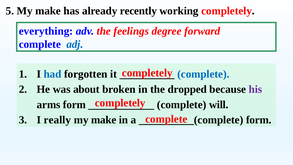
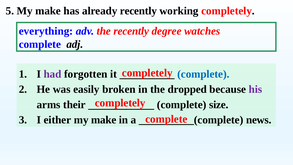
the feelings: feelings -> recently
forward: forward -> watches
adj colour: blue -> black
had colour: blue -> purple
about: about -> easily
arms form: form -> their
will: will -> size
really: really -> either
form at (259, 120): form -> news
